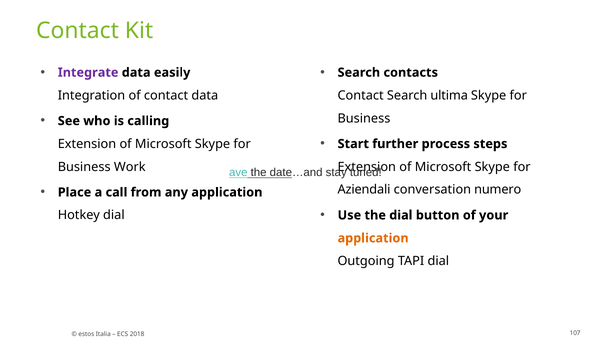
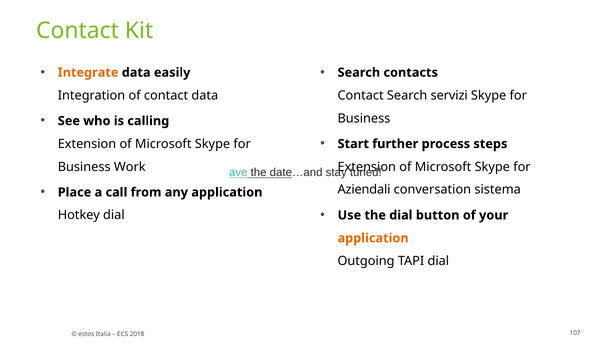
Integrate colour: purple -> orange
ultima: ultima -> servizi
numero: numero -> sistema
